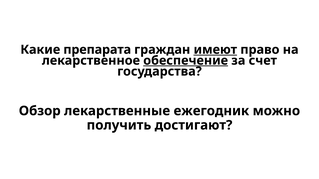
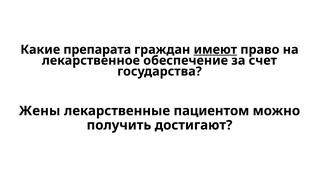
обеспечение underline: present -> none
Обзор: Обзор -> Жены
ежегодник: ежегодник -> пациентом
